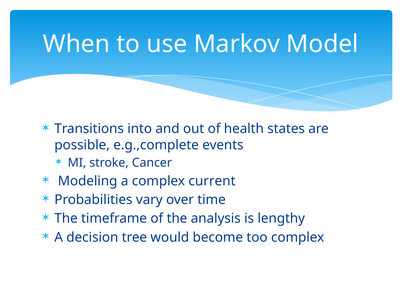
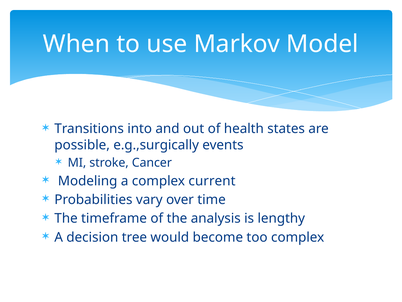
e.g.,complete: e.g.,complete -> e.g.,surgically
